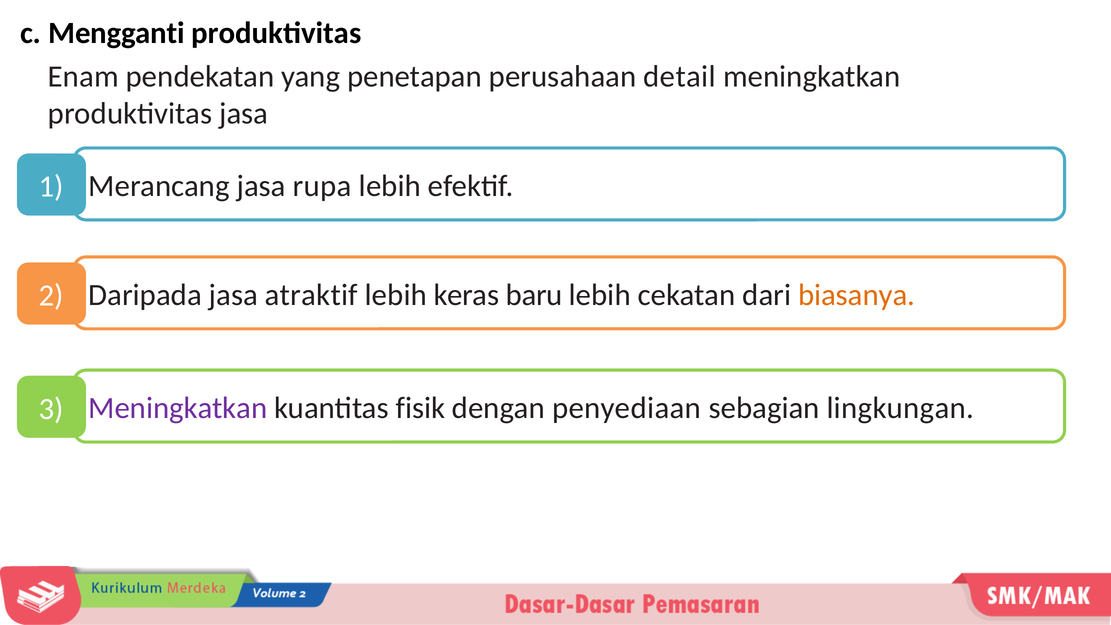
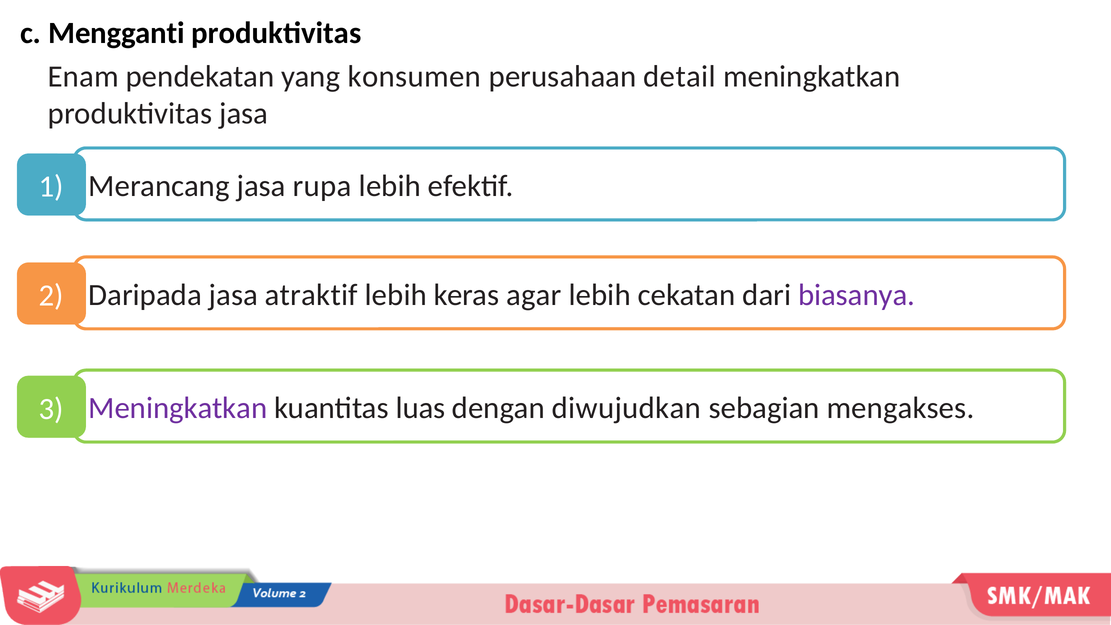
penetapan: penetapan -> konsumen
baru: baru -> agar
biasanya colour: orange -> purple
fisik: fisik -> luas
penyediaan: penyediaan -> diwujudkan
lingkungan: lingkungan -> mengakses
